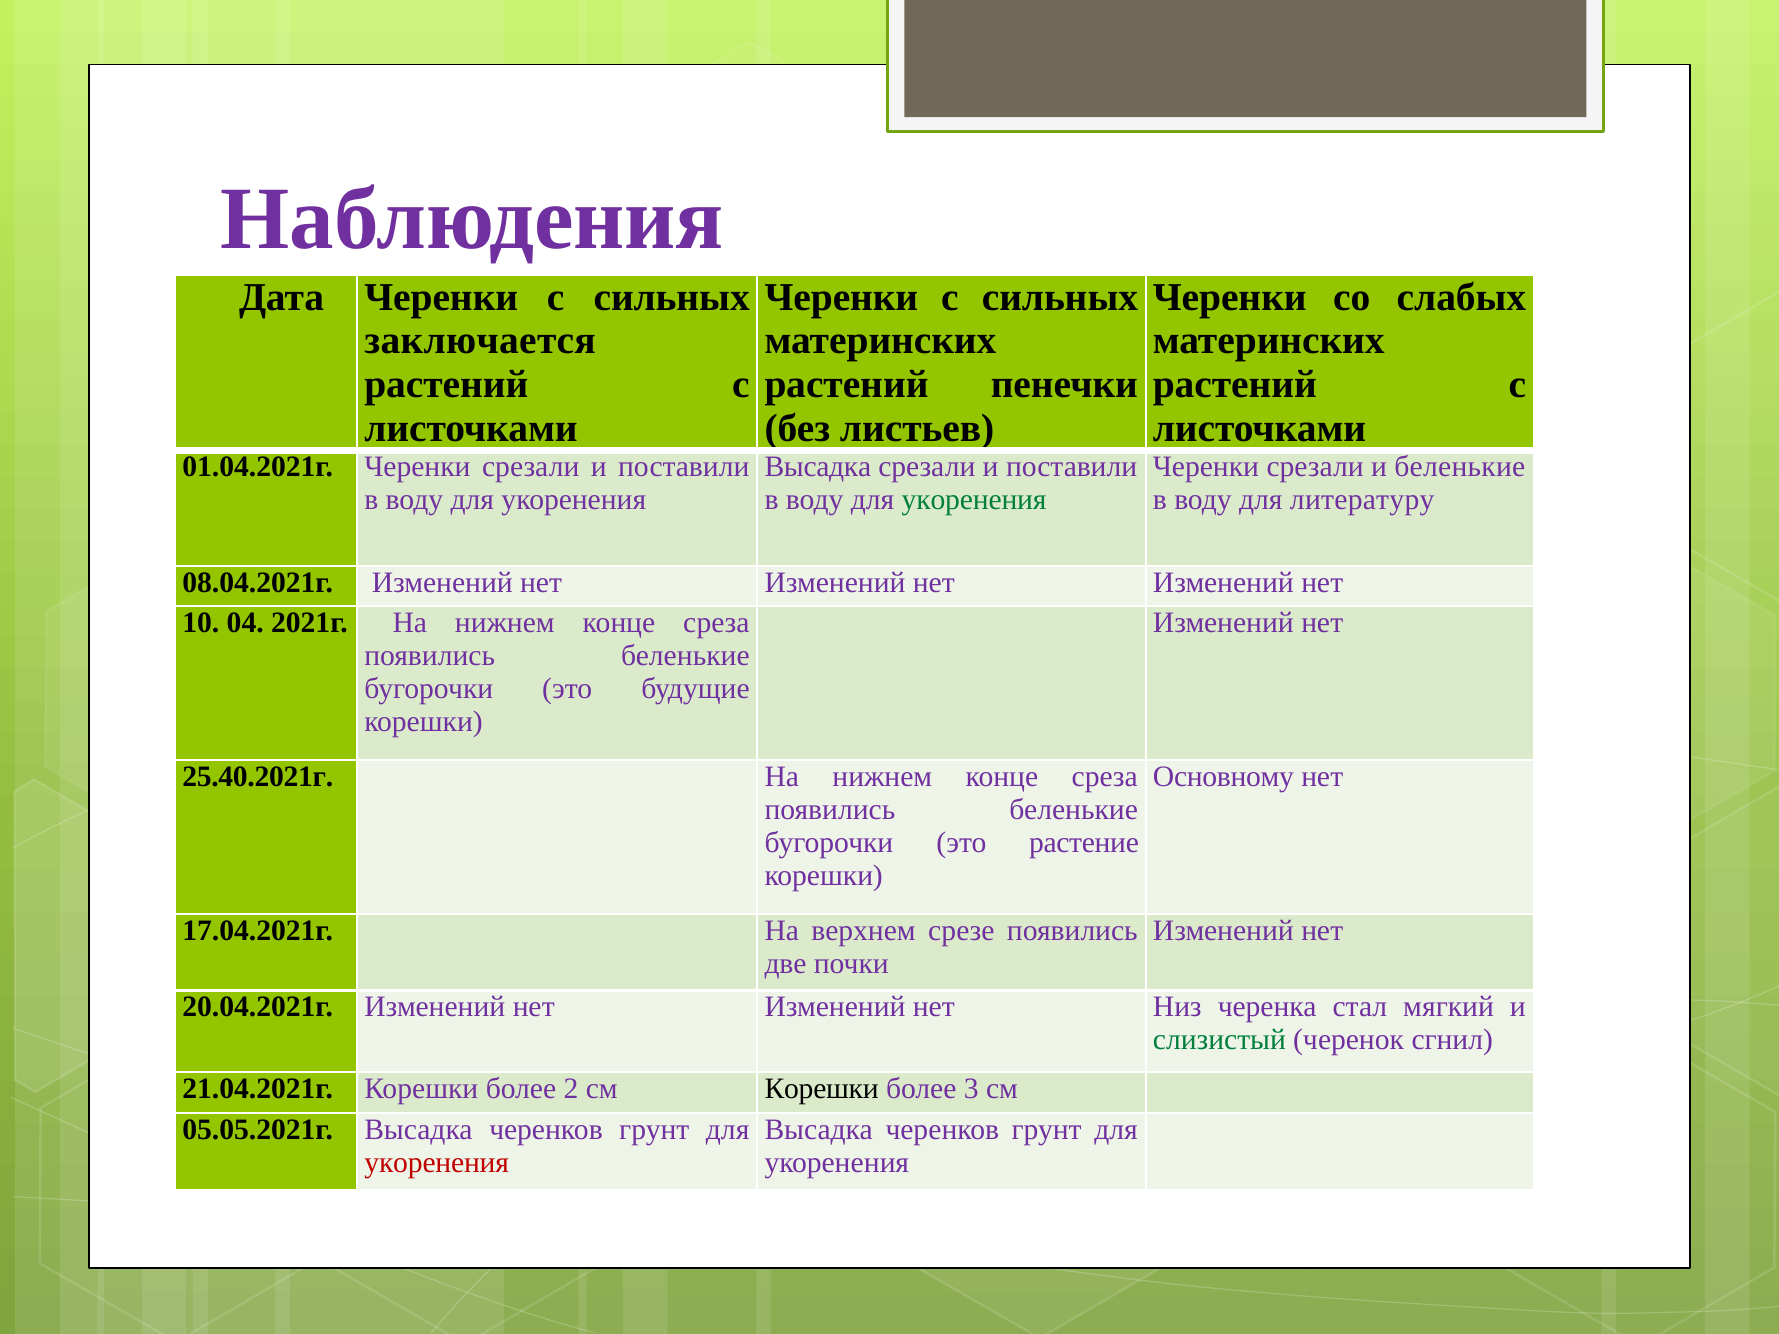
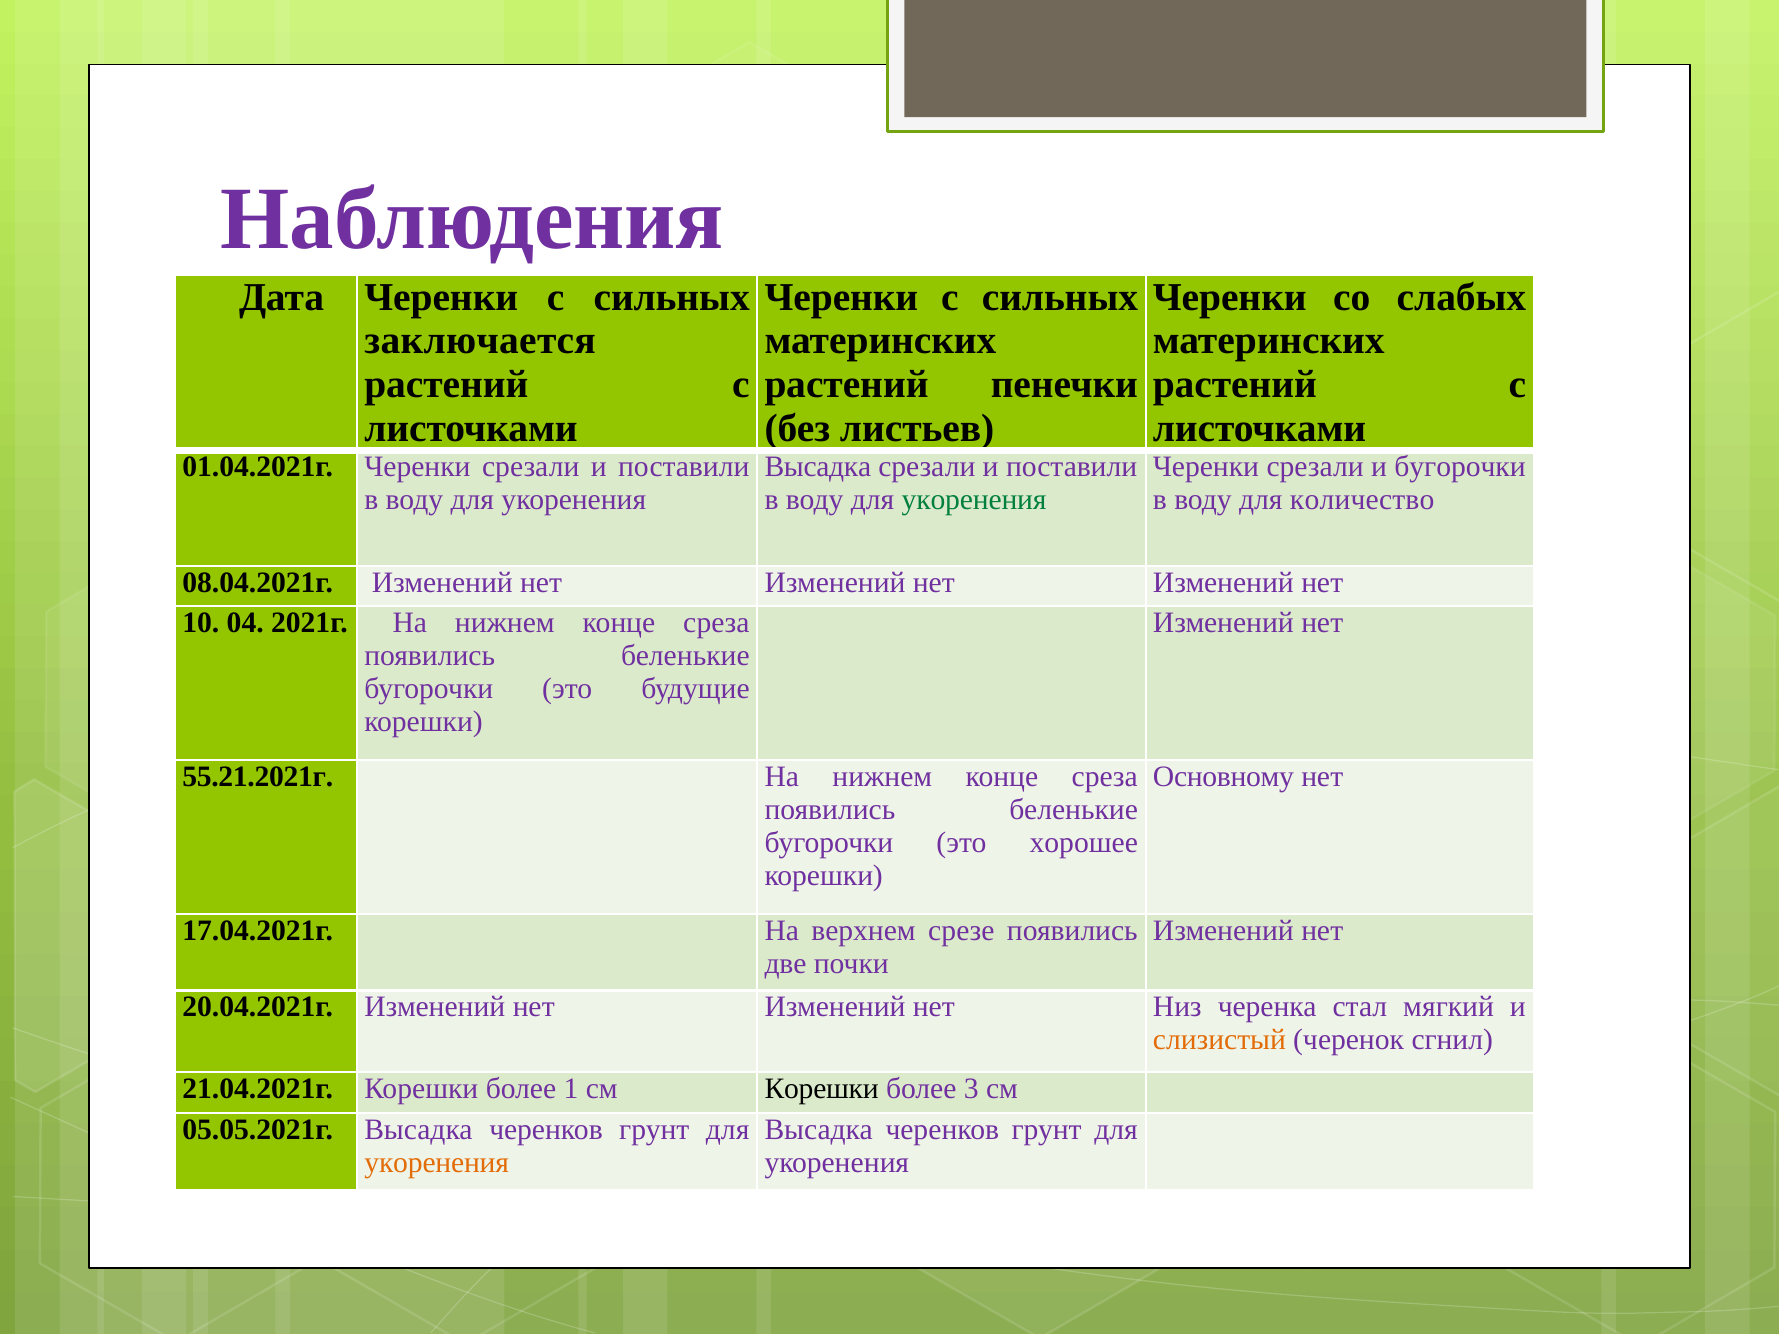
и беленькие: беленькие -> бугорочки
литературу: литературу -> количество
25.40.2021г: 25.40.2021г -> 55.21.2021г
растение: растение -> хорошее
слизистый colour: green -> orange
2: 2 -> 1
укоренения at (437, 1163) colour: red -> orange
